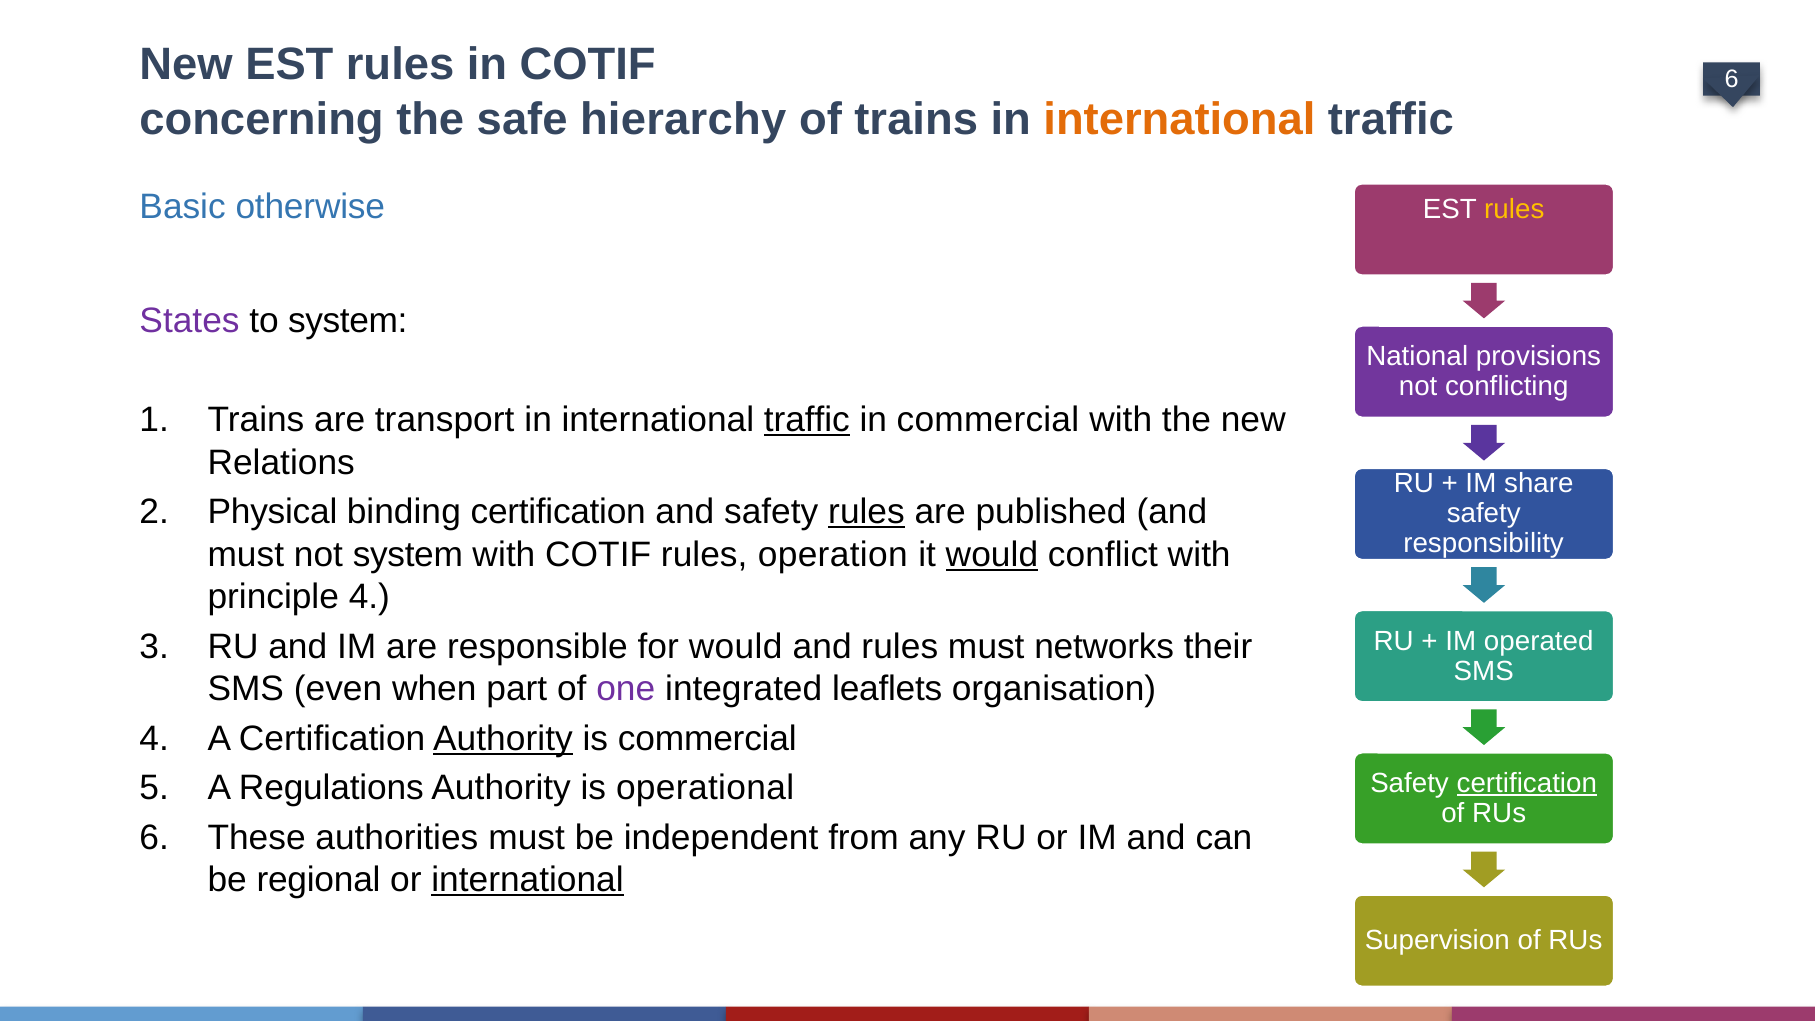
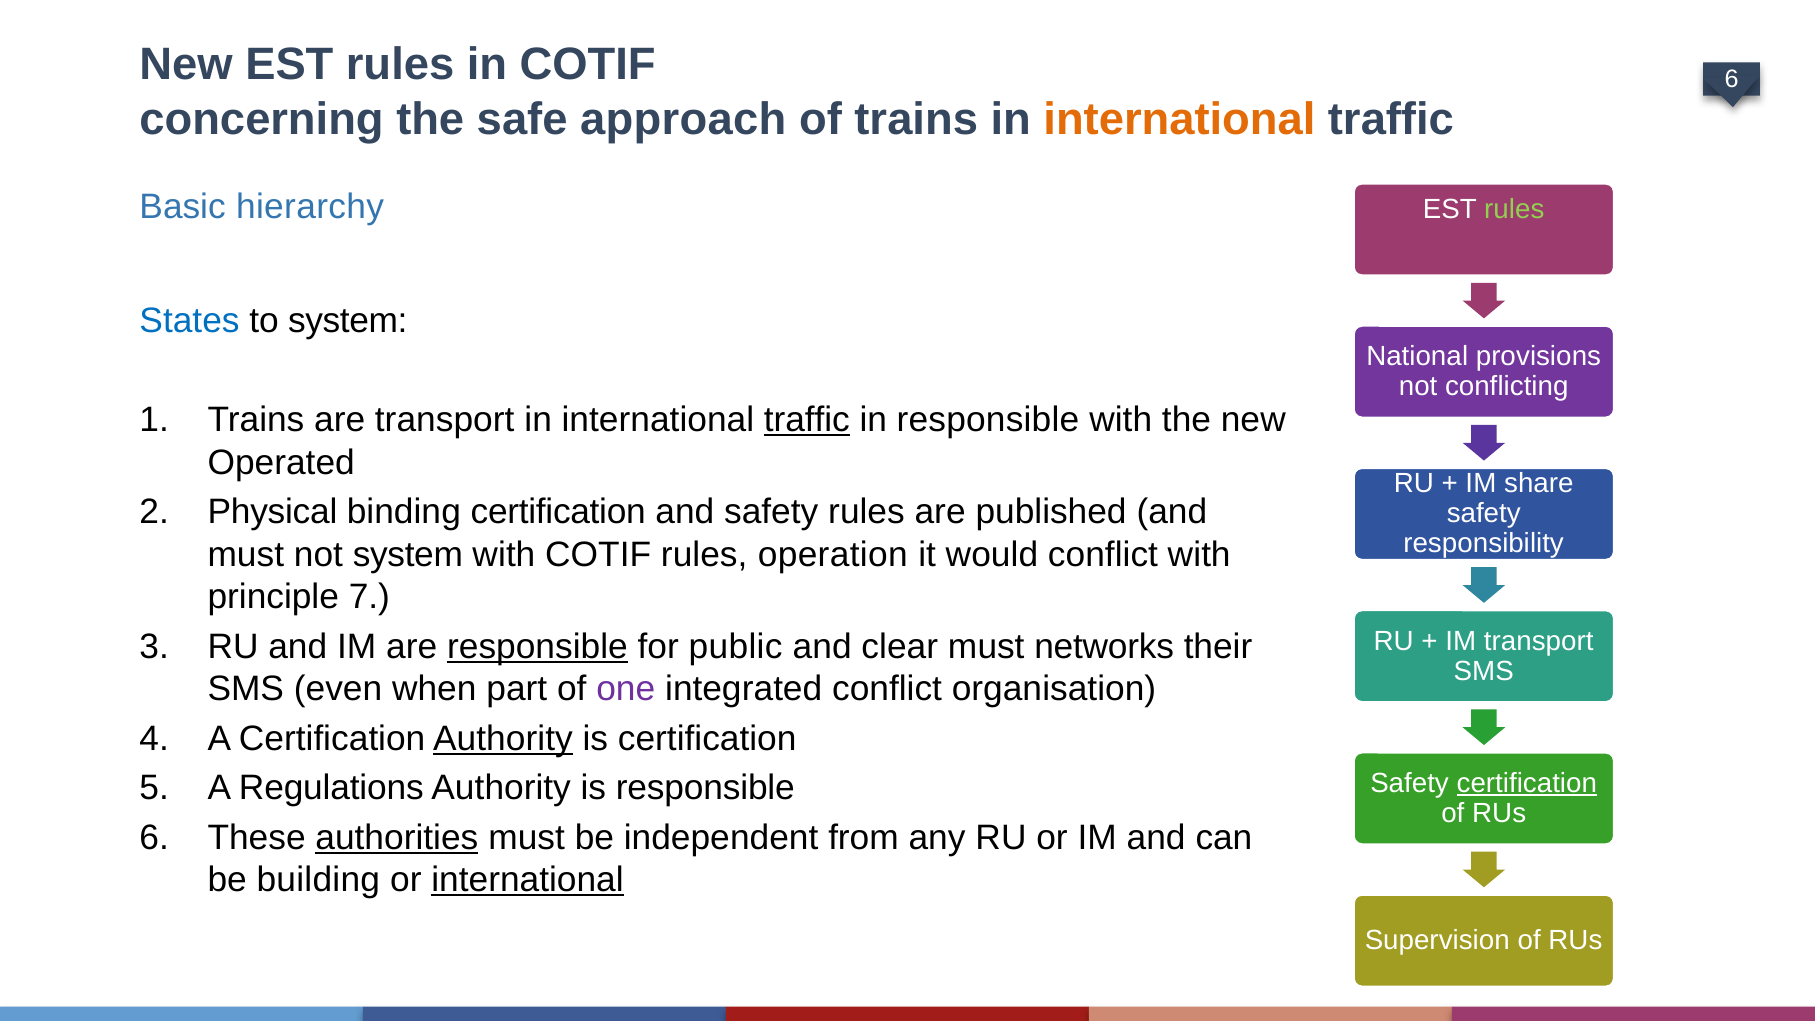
hierarchy: hierarchy -> approach
otherwise: otherwise -> hierarchy
rules at (1514, 210) colour: yellow -> light green
States colour: purple -> blue
in commercial: commercial -> responsible
Relations: Relations -> Operated
rules at (866, 512) underline: present -> none
would at (992, 555) underline: present -> none
principle 4: 4 -> 7
IM operated: operated -> transport
responsible at (537, 647) underline: none -> present
for would: would -> public
and rules: rules -> clear
integrated leaflets: leaflets -> conflict
is commercial: commercial -> certification
is operational: operational -> responsible
authorities underline: none -> present
regional: regional -> building
